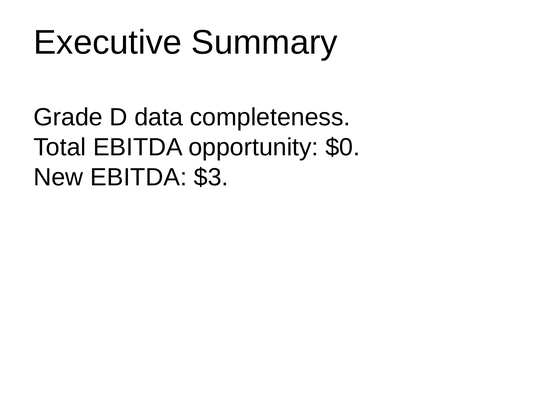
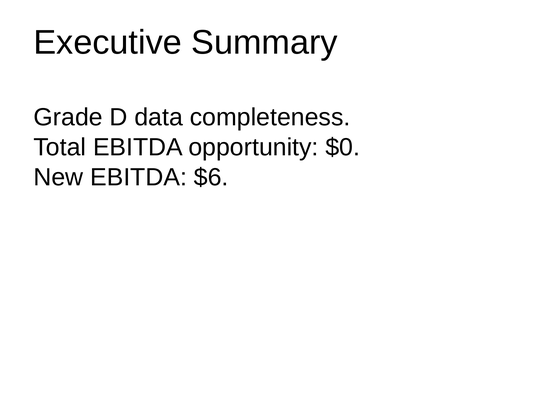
$3: $3 -> $6
